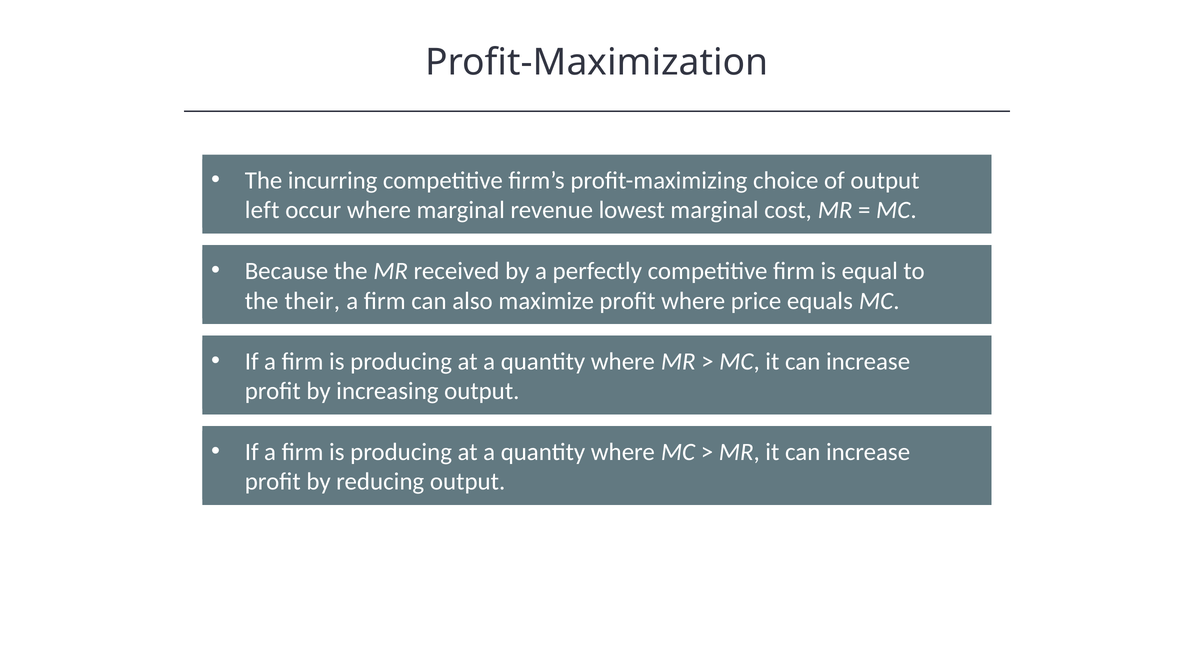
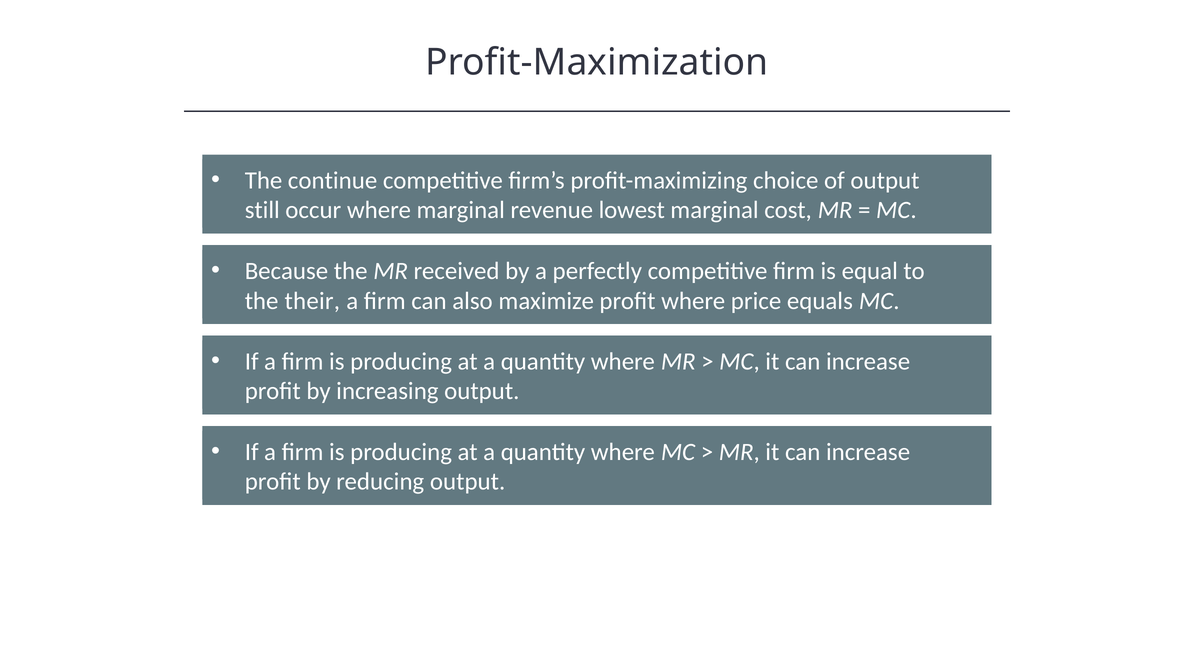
incurring: incurring -> continue
left: left -> still
